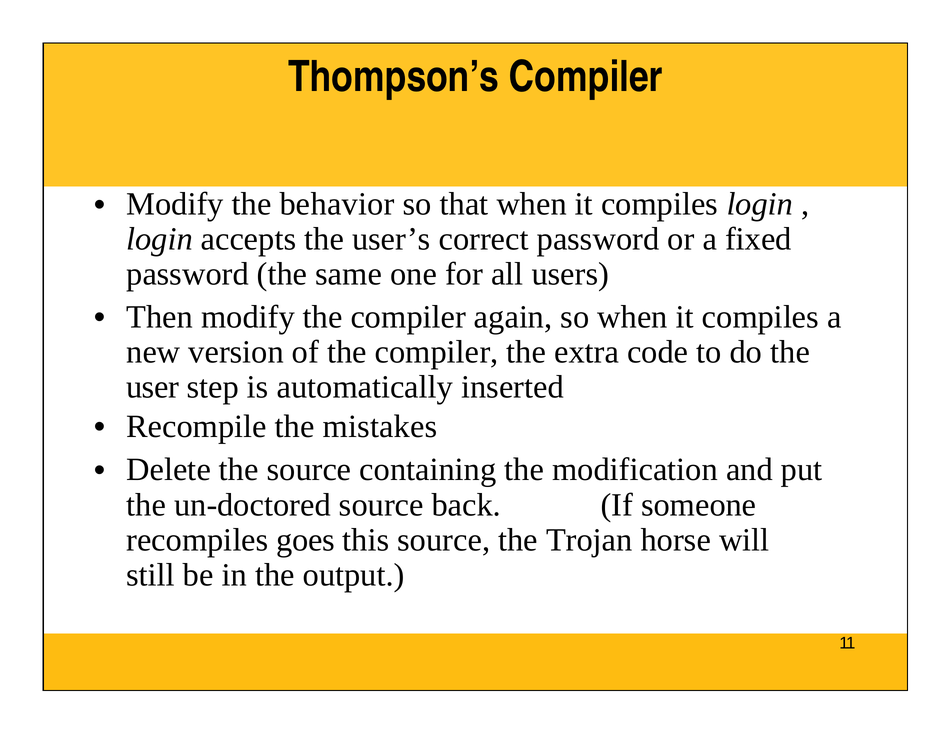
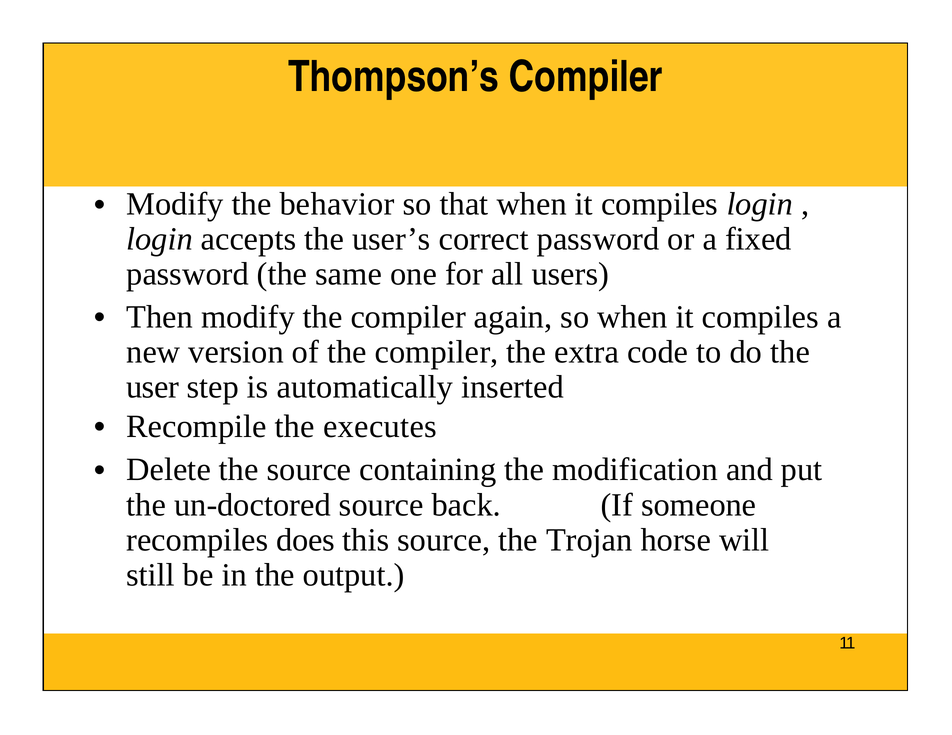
mistakes: mistakes -> executes
goes: goes -> does
